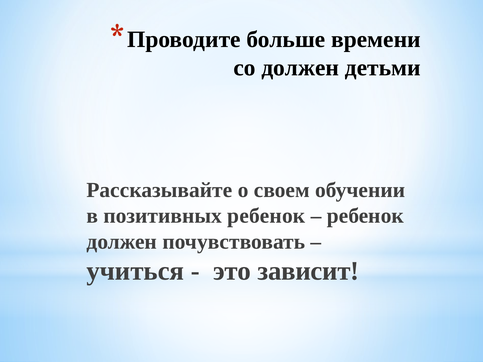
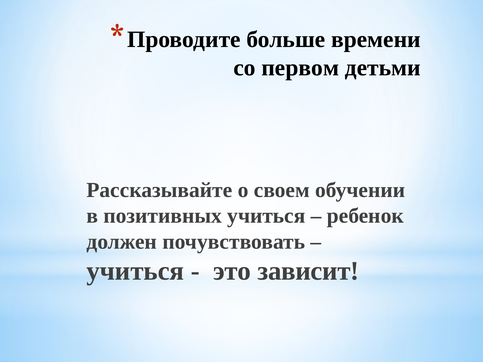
со должен: должен -> первом
позитивных ребенок: ребенок -> учиться
